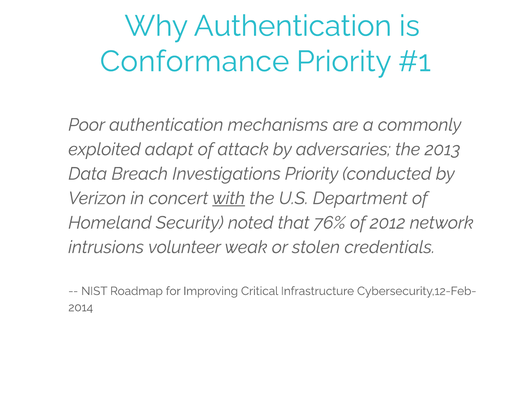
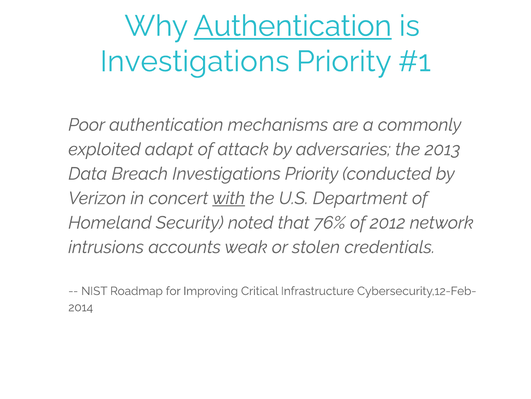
Authentication at (293, 26) underline: none -> present
Conformance at (195, 61): Conformance -> Investigations
volunteer: volunteer -> accounts
